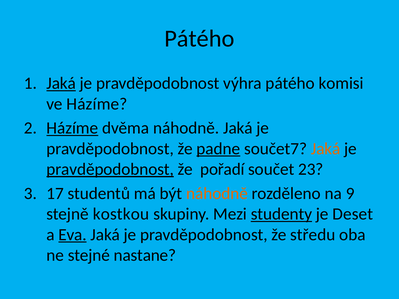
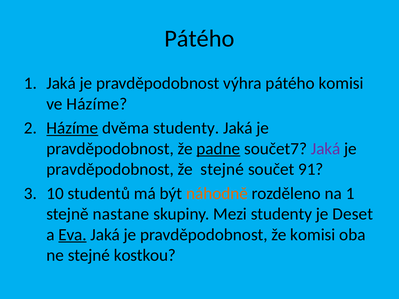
Jaká at (61, 83) underline: present -> none
dvěma náhodně: náhodně -> studenty
Jaká at (326, 149) colour: orange -> purple
pravděpodobnost at (110, 169) underline: present -> none
že pořadí: pořadí -> stejné
23: 23 -> 91
17: 17 -> 10
na 9: 9 -> 1
kostkou: kostkou -> nastane
studenty at (281, 214) underline: present -> none
že středu: středu -> komisi
nastane: nastane -> kostkou
